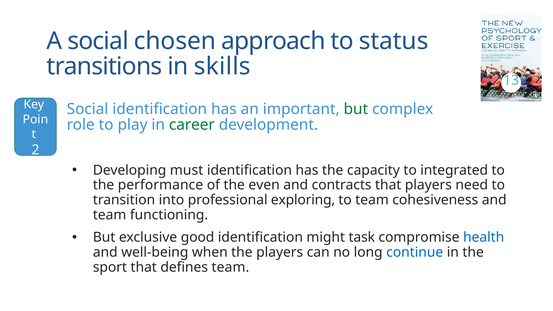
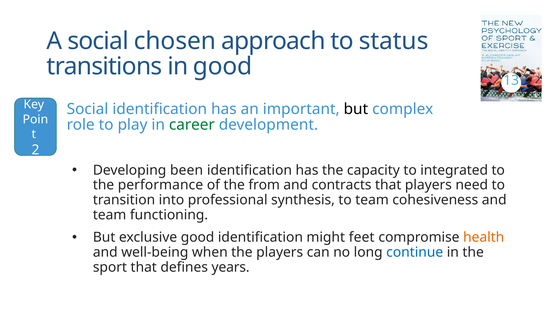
in skills: skills -> good
but at (356, 109) colour: green -> black
must: must -> been
even: even -> from
exploring: exploring -> synthesis
task: task -> feet
health colour: blue -> orange
defines team: team -> years
